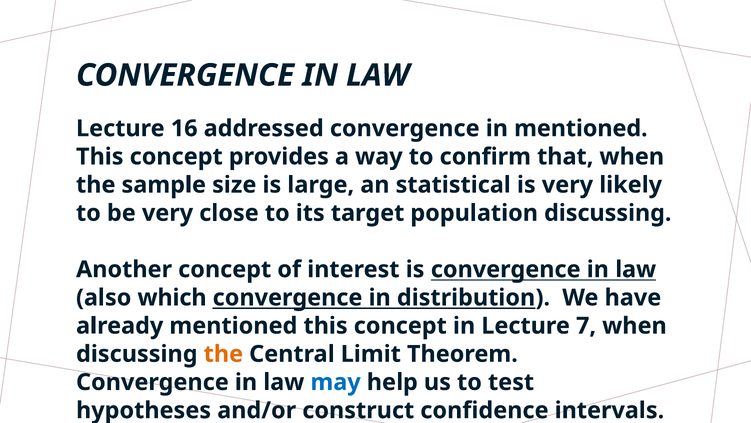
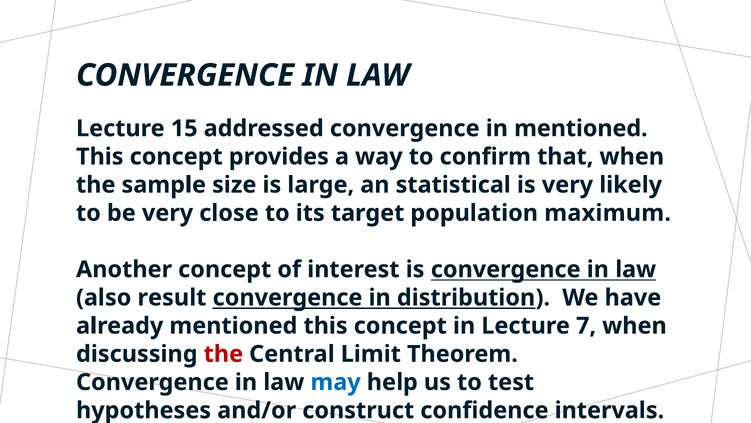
16: 16 -> 15
population discussing: discussing -> maximum
which: which -> result
the at (223, 354) colour: orange -> red
